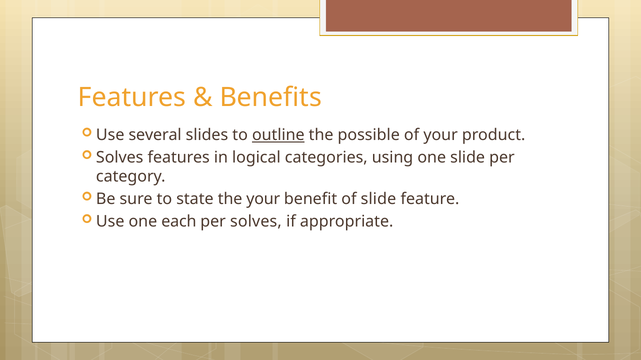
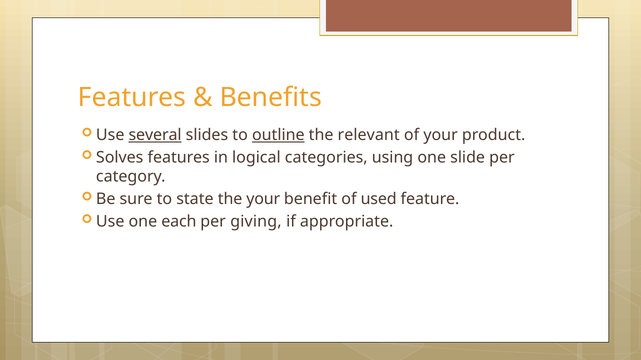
several underline: none -> present
possible: possible -> relevant
of slide: slide -> used
per solves: solves -> giving
